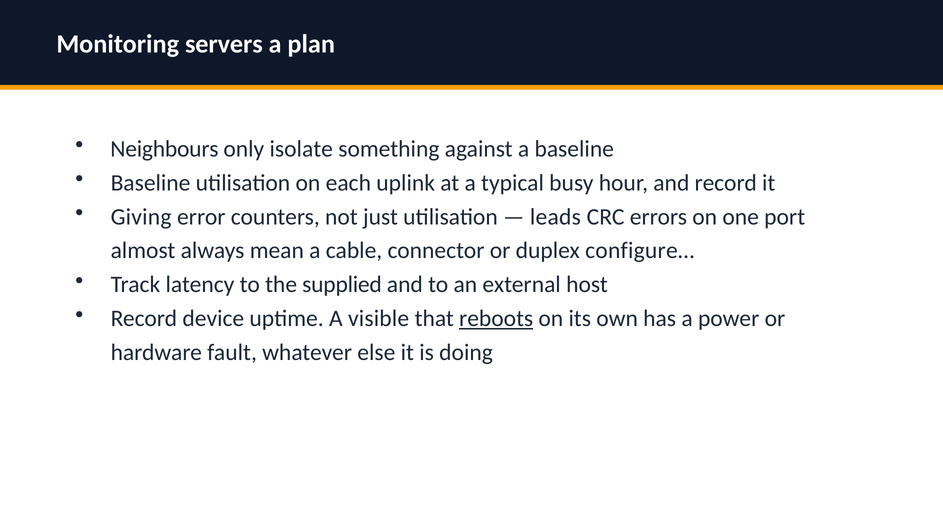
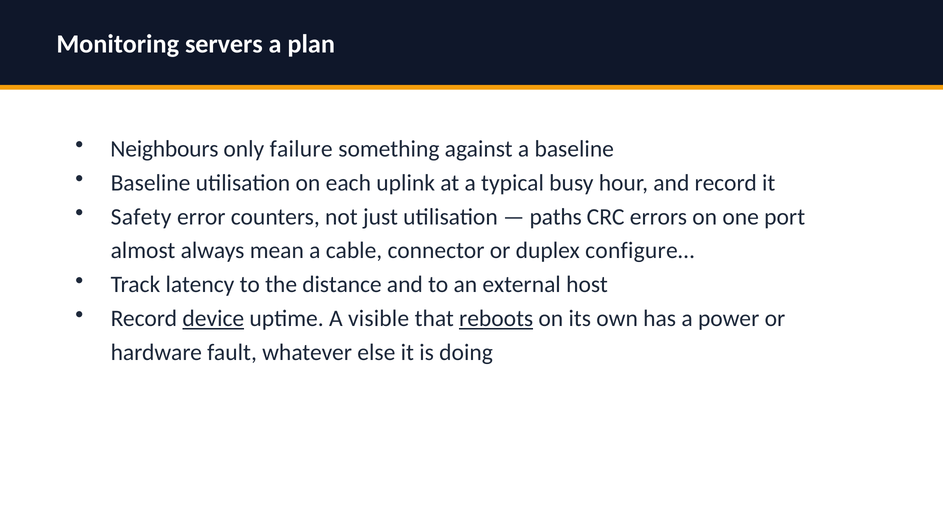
isolate: isolate -> failure
Giving: Giving -> Safety
leads: leads -> paths
supplied: supplied -> distance
device underline: none -> present
